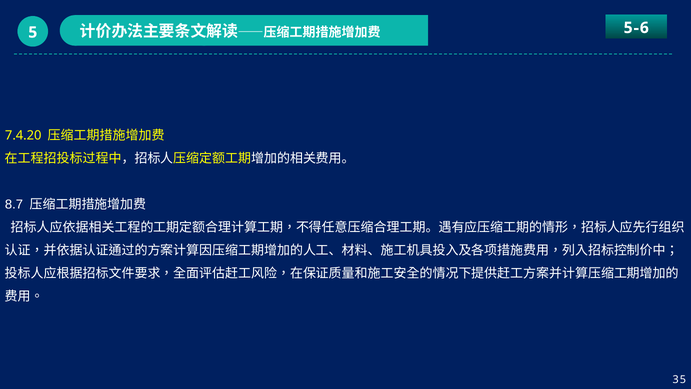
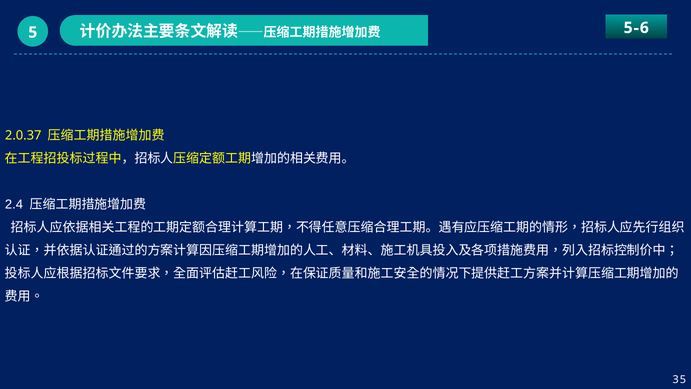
7.4.20: 7.4.20 -> 2.0.37
8.7: 8.7 -> 2.4
